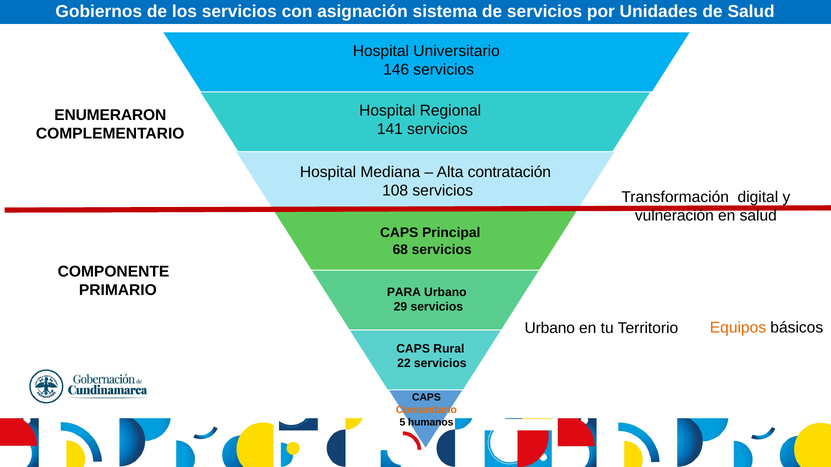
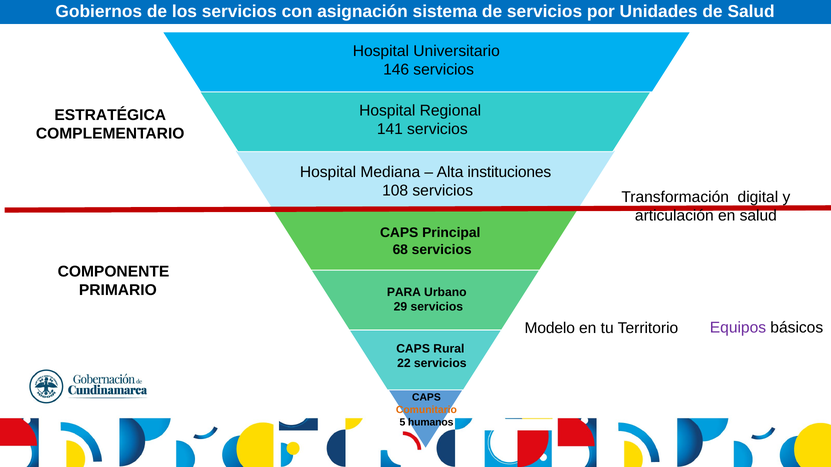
ENUMERARON: ENUMERARON -> ESTRATÉGICA
contratación: contratación -> instituciones
vulneración: vulneración -> articulación
Equipos colour: orange -> purple
Urbano at (550, 329): Urbano -> Modelo
